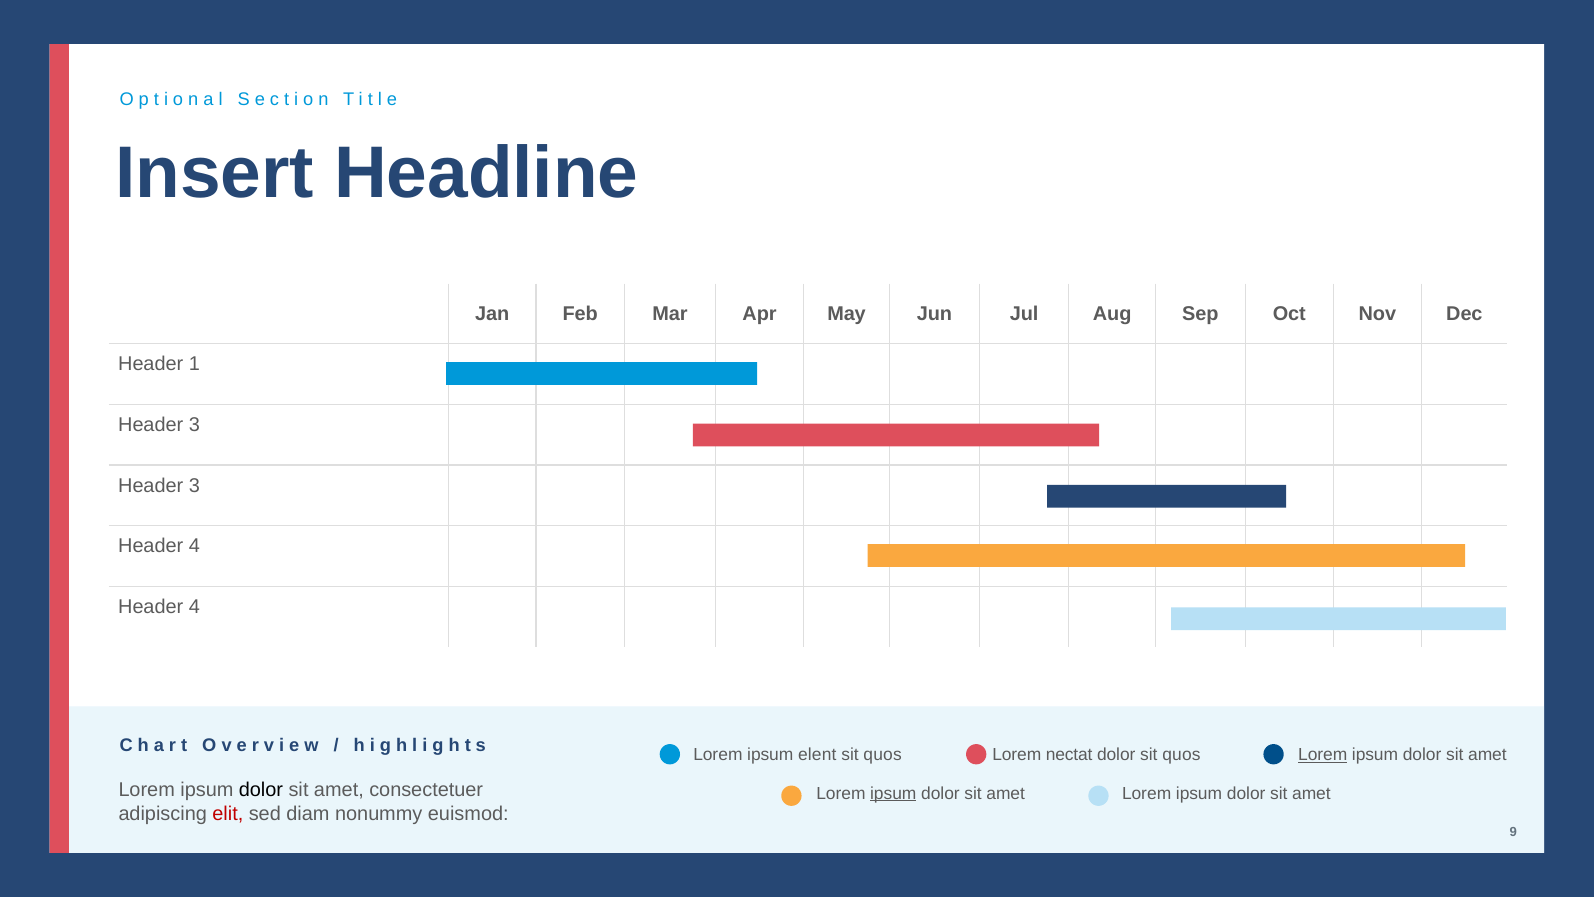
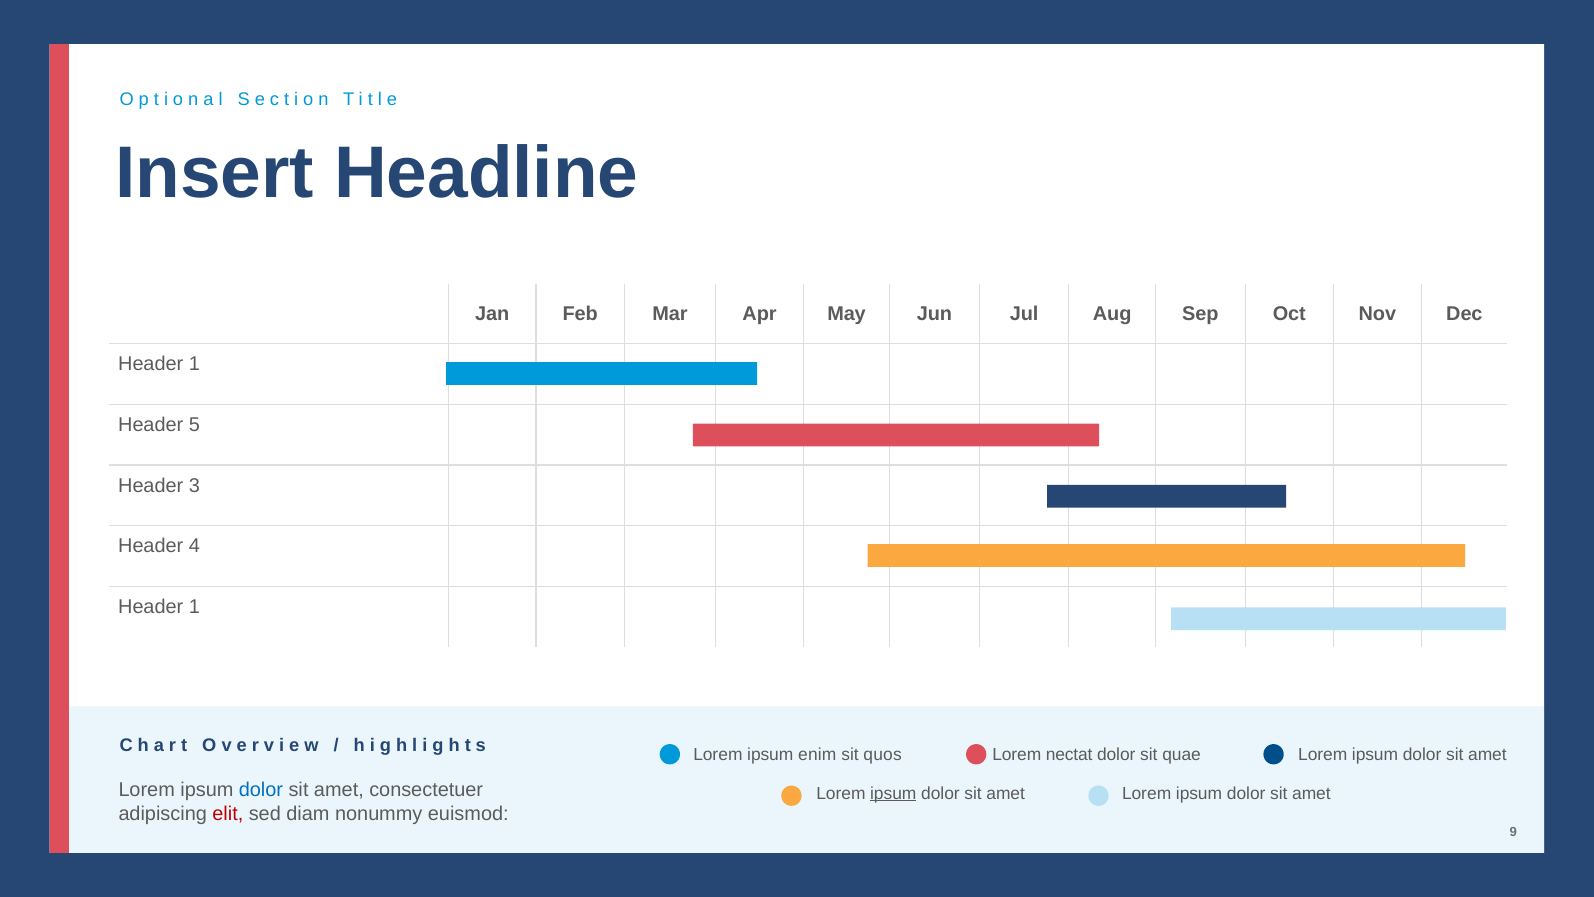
3 at (194, 425): 3 -> 5
4 at (194, 607): 4 -> 1
elent: elent -> enim
dolor sit quos: quos -> quae
Lorem at (1323, 755) underline: present -> none
dolor at (261, 790) colour: black -> blue
